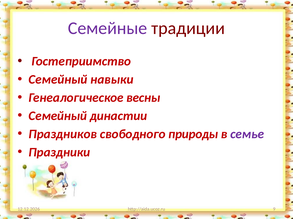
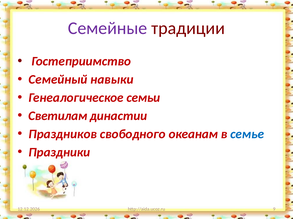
весны: весны -> семьи
Семейный at (58, 116): Семейный -> Светилам
природы: природы -> океанам
семье colour: purple -> blue
